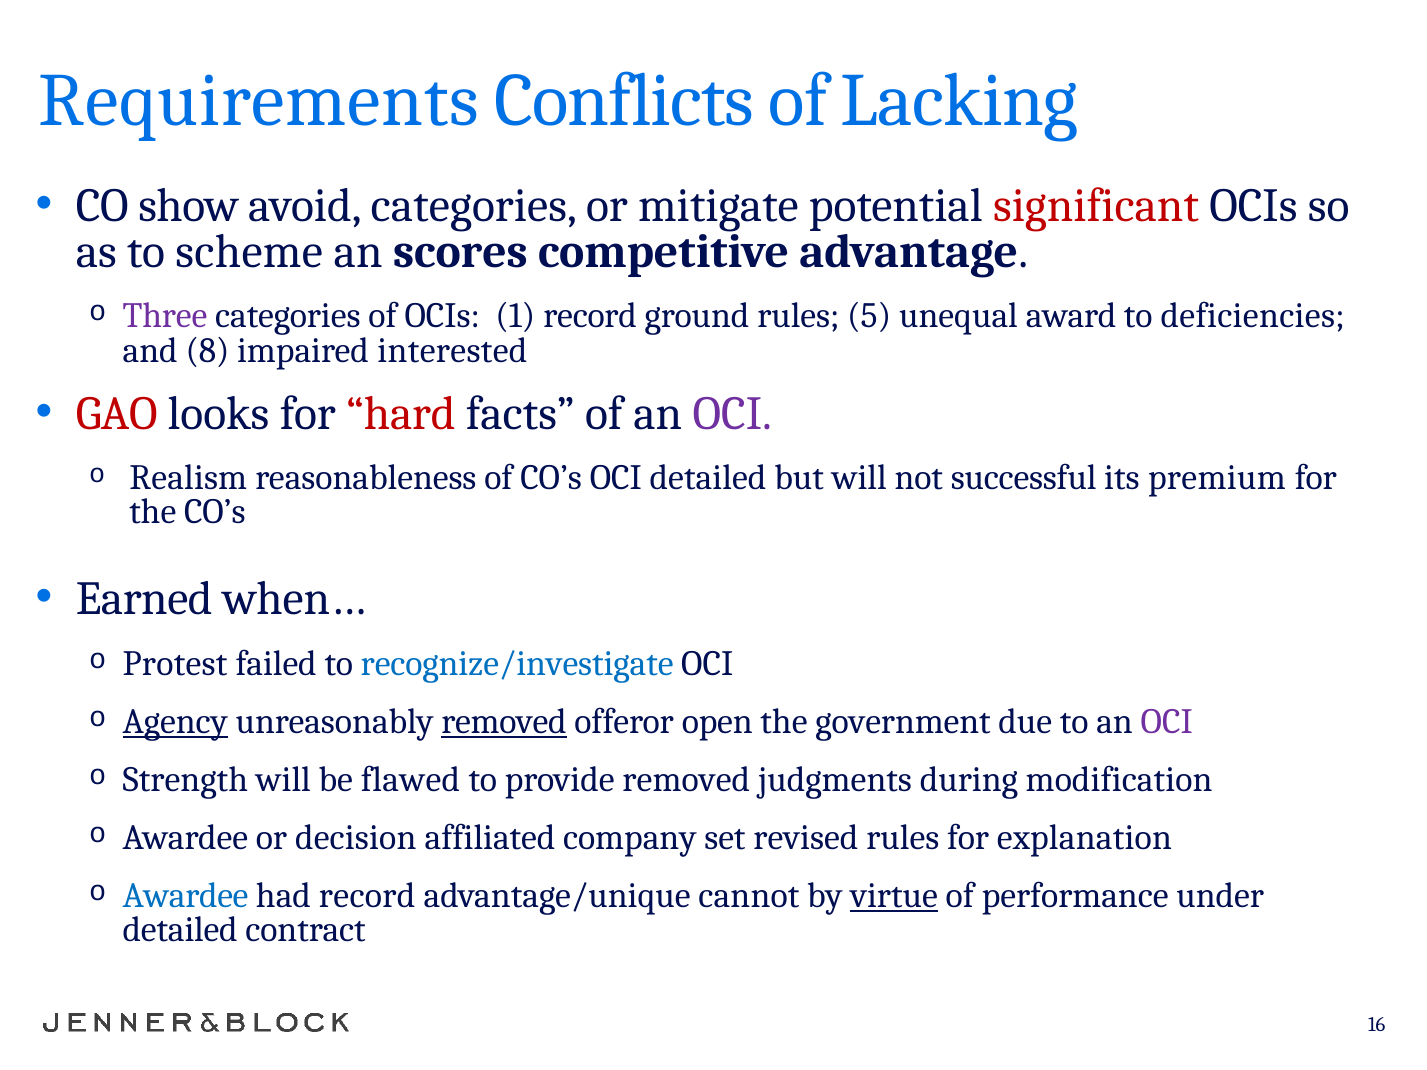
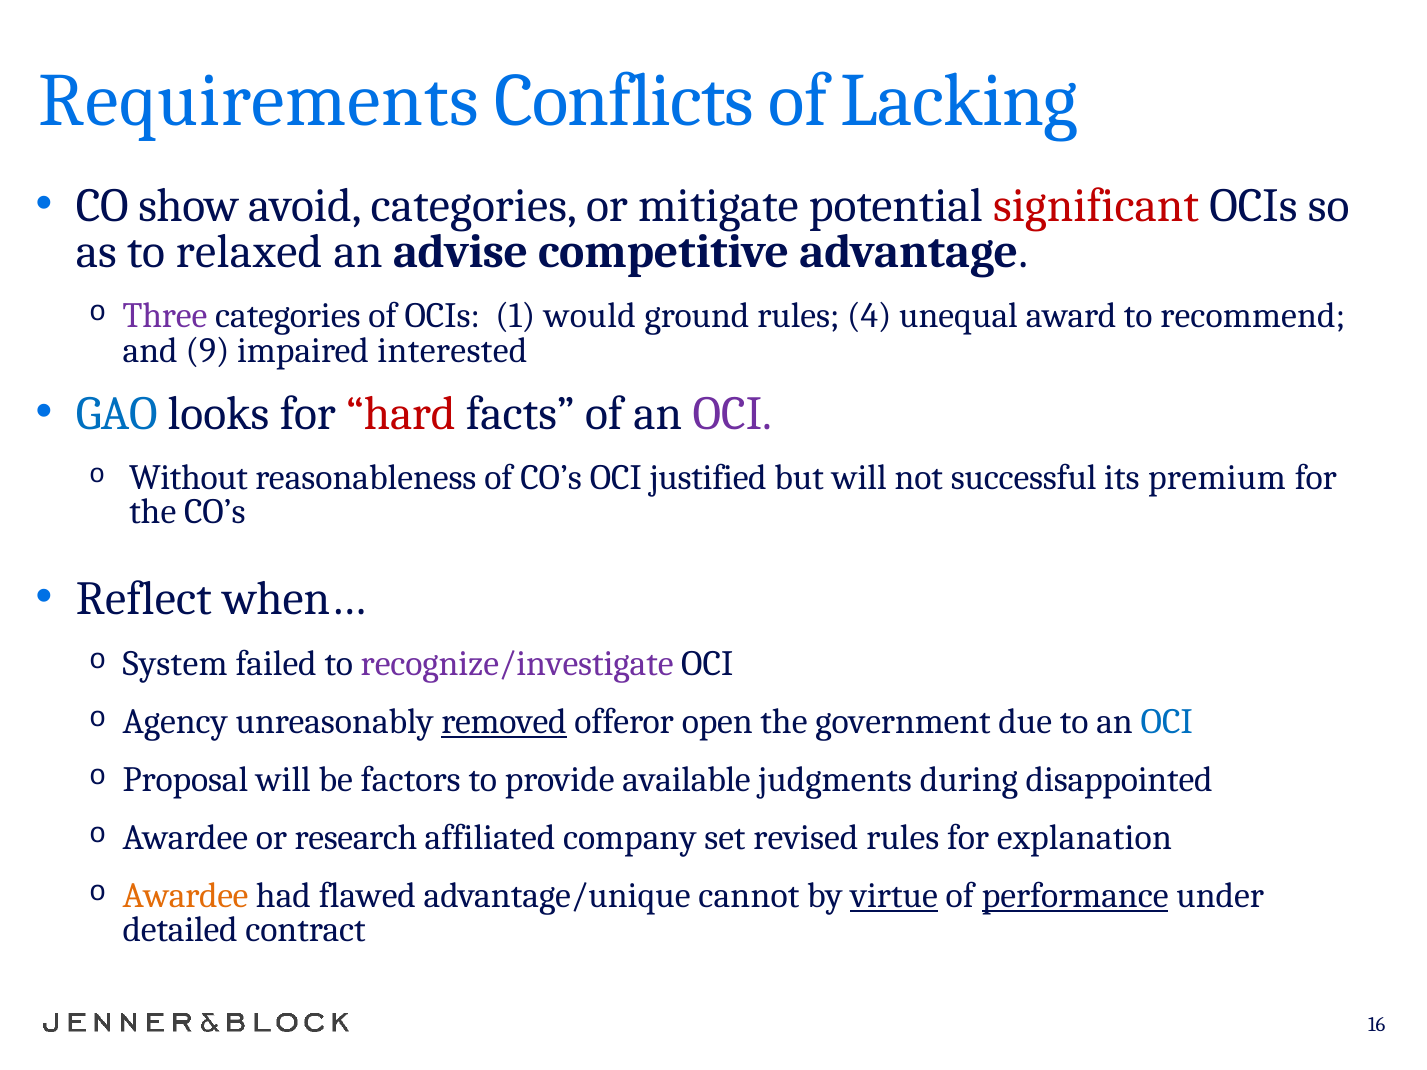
scheme: scheme -> relaxed
scores: scores -> advise
1 record: record -> would
5: 5 -> 4
deficiencies: deficiencies -> recommend
8: 8 -> 9
GAO colour: red -> blue
Realism: Realism -> Without
OCI detailed: detailed -> justified
Earned: Earned -> Reflect
Protest: Protest -> System
recognize/investigate colour: blue -> purple
Agency underline: present -> none
OCI at (1167, 722) colour: purple -> blue
Strength: Strength -> Proposal
flawed: flawed -> factors
provide removed: removed -> available
modification: modification -> disappointed
decision: decision -> research
Awardee at (186, 896) colour: blue -> orange
had record: record -> flawed
performance underline: none -> present
